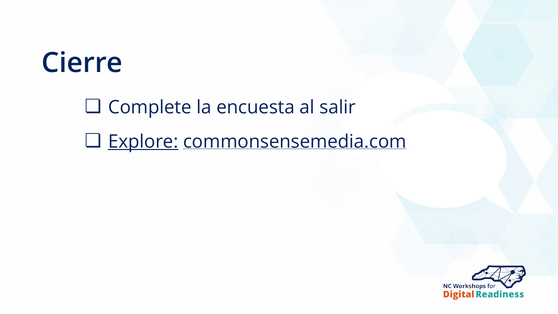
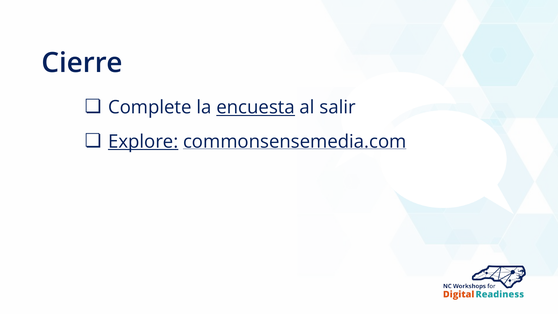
encuesta underline: none -> present
